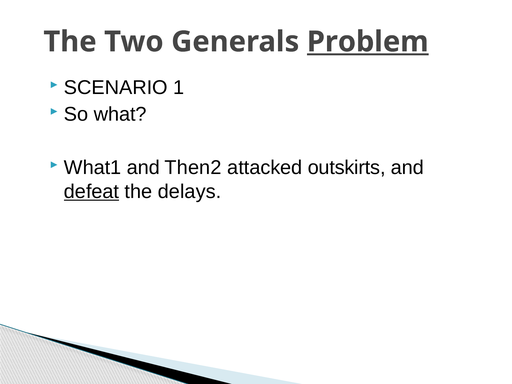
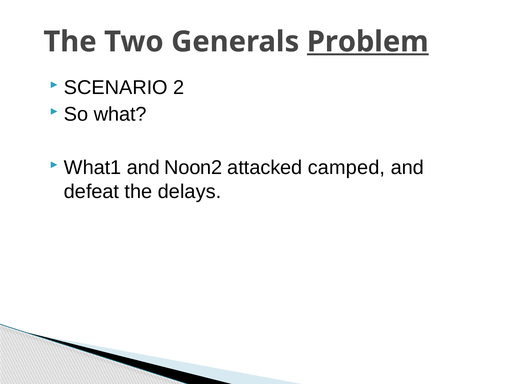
1: 1 -> 2
Then2: Then2 -> Noon2
outskirts: outskirts -> camped
defeat underline: present -> none
